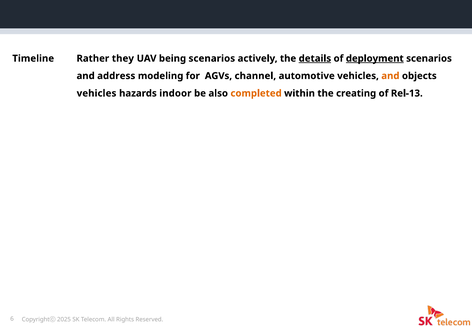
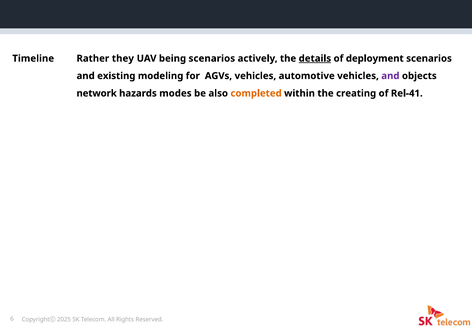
deployment underline: present -> none
address: address -> existing
AGVs channel: channel -> vehicles
and at (390, 76) colour: orange -> purple
vehicles at (97, 93): vehicles -> network
indoor: indoor -> modes
Rel-13: Rel-13 -> Rel-41
